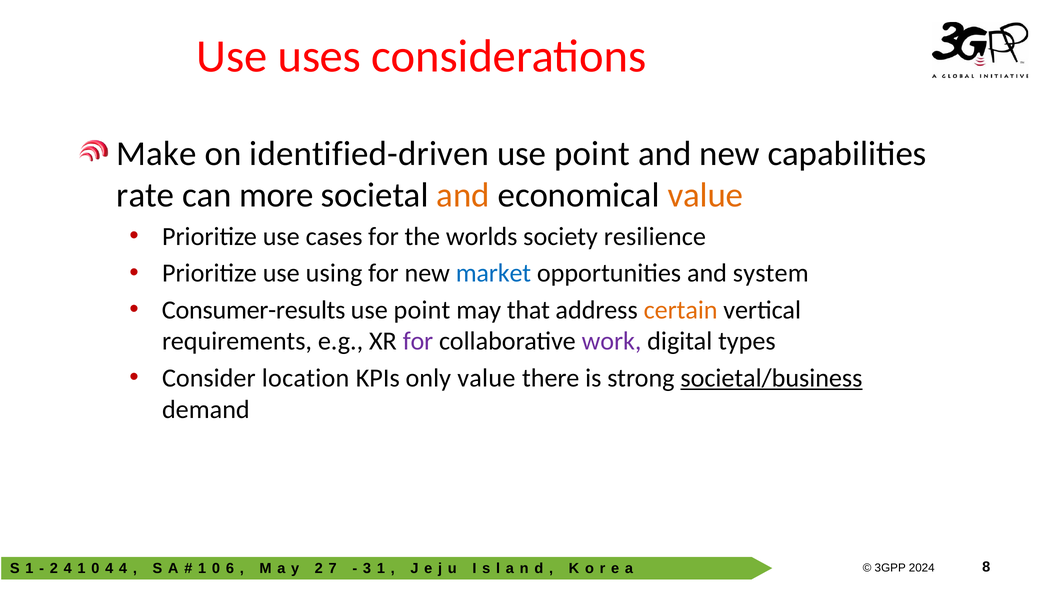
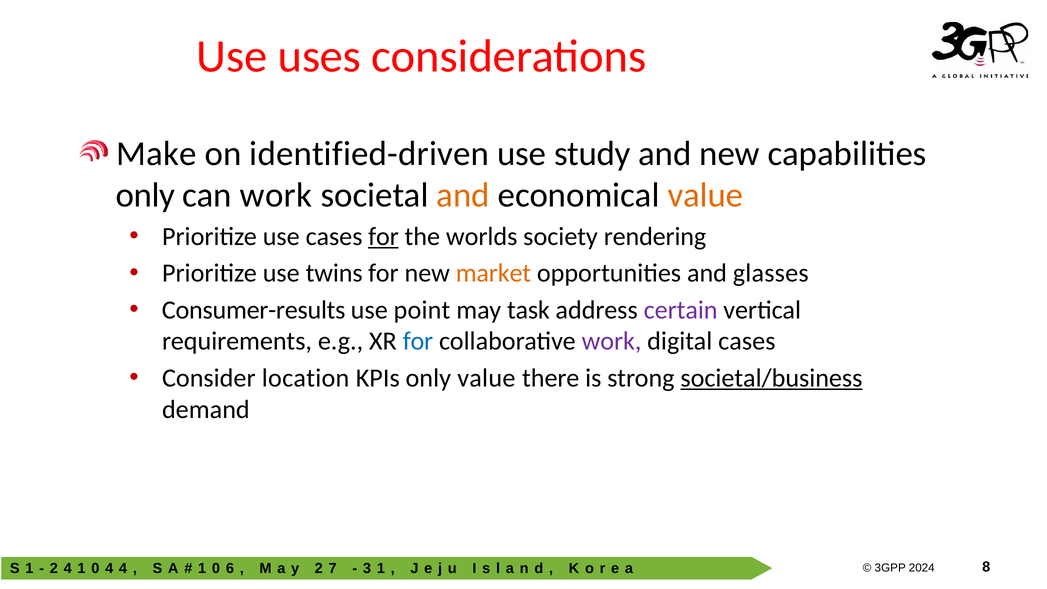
point at (592, 153): point -> study
rate at (145, 195): rate -> only
can more: more -> work
for at (384, 237) underline: none -> present
resilience: resilience -> rendering
using: using -> twins
market colour: blue -> orange
system: system -> glasses
that: that -> task
certain colour: orange -> purple
for at (418, 341) colour: purple -> blue
digital types: types -> cases
